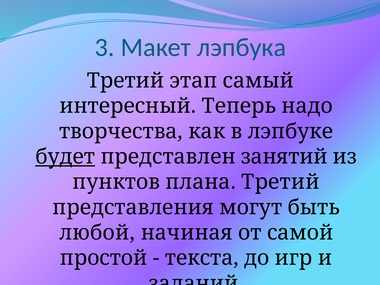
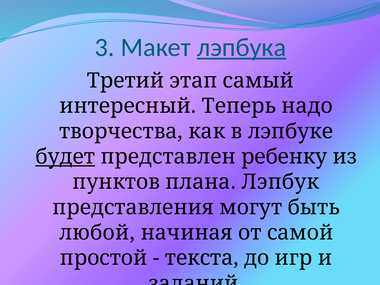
лэпбука underline: none -> present
занятий: занятий -> ребенку
плана Третий: Третий -> Лэпбук
